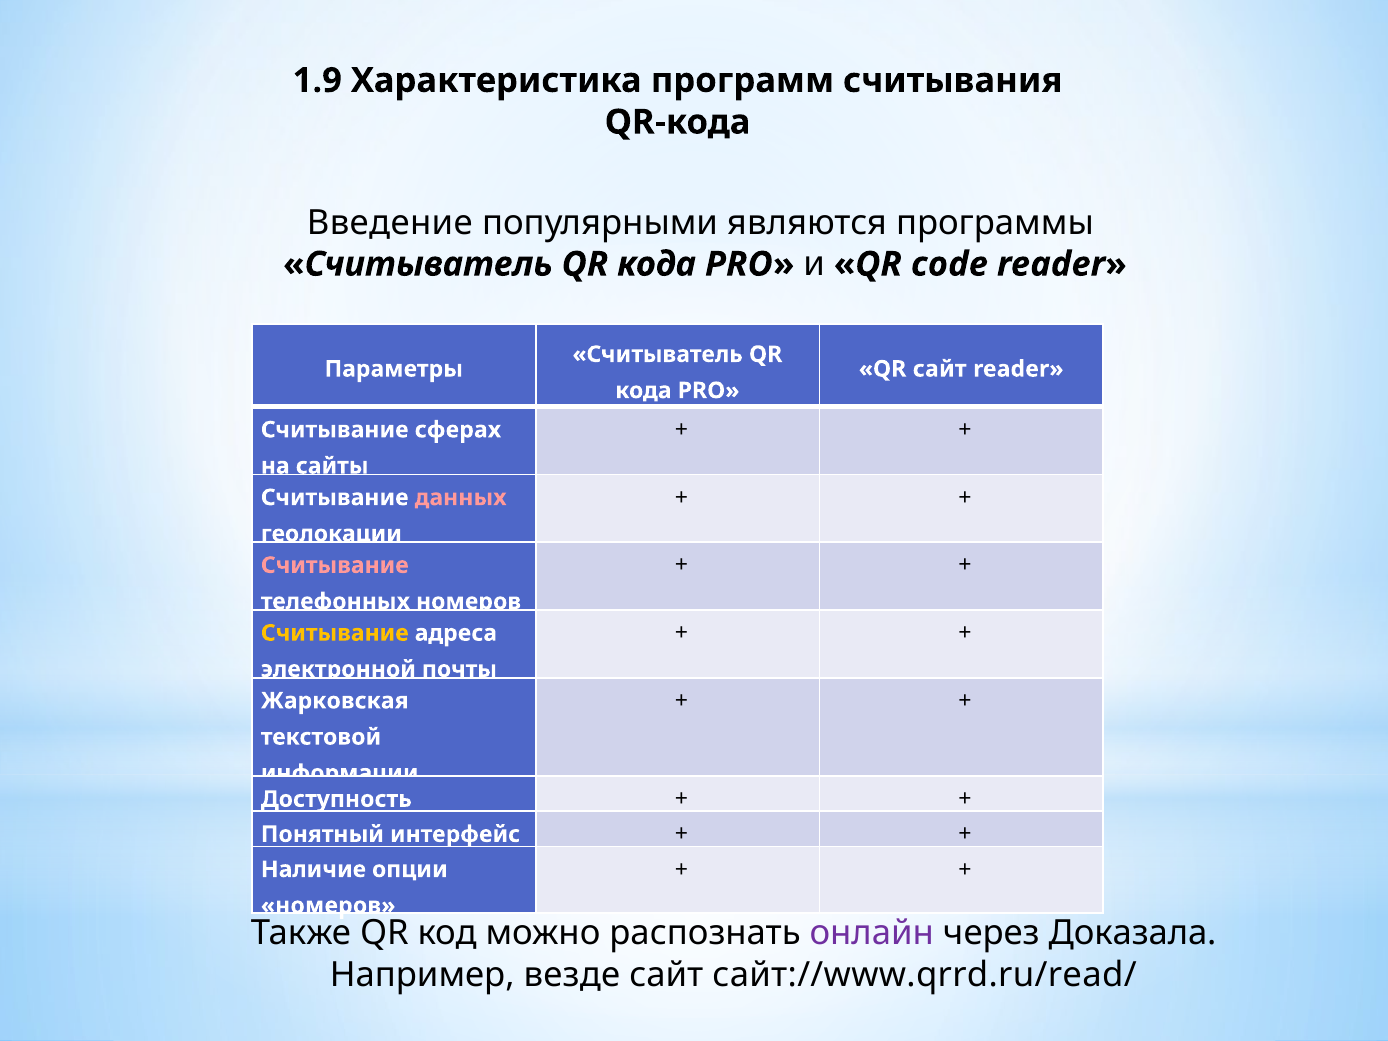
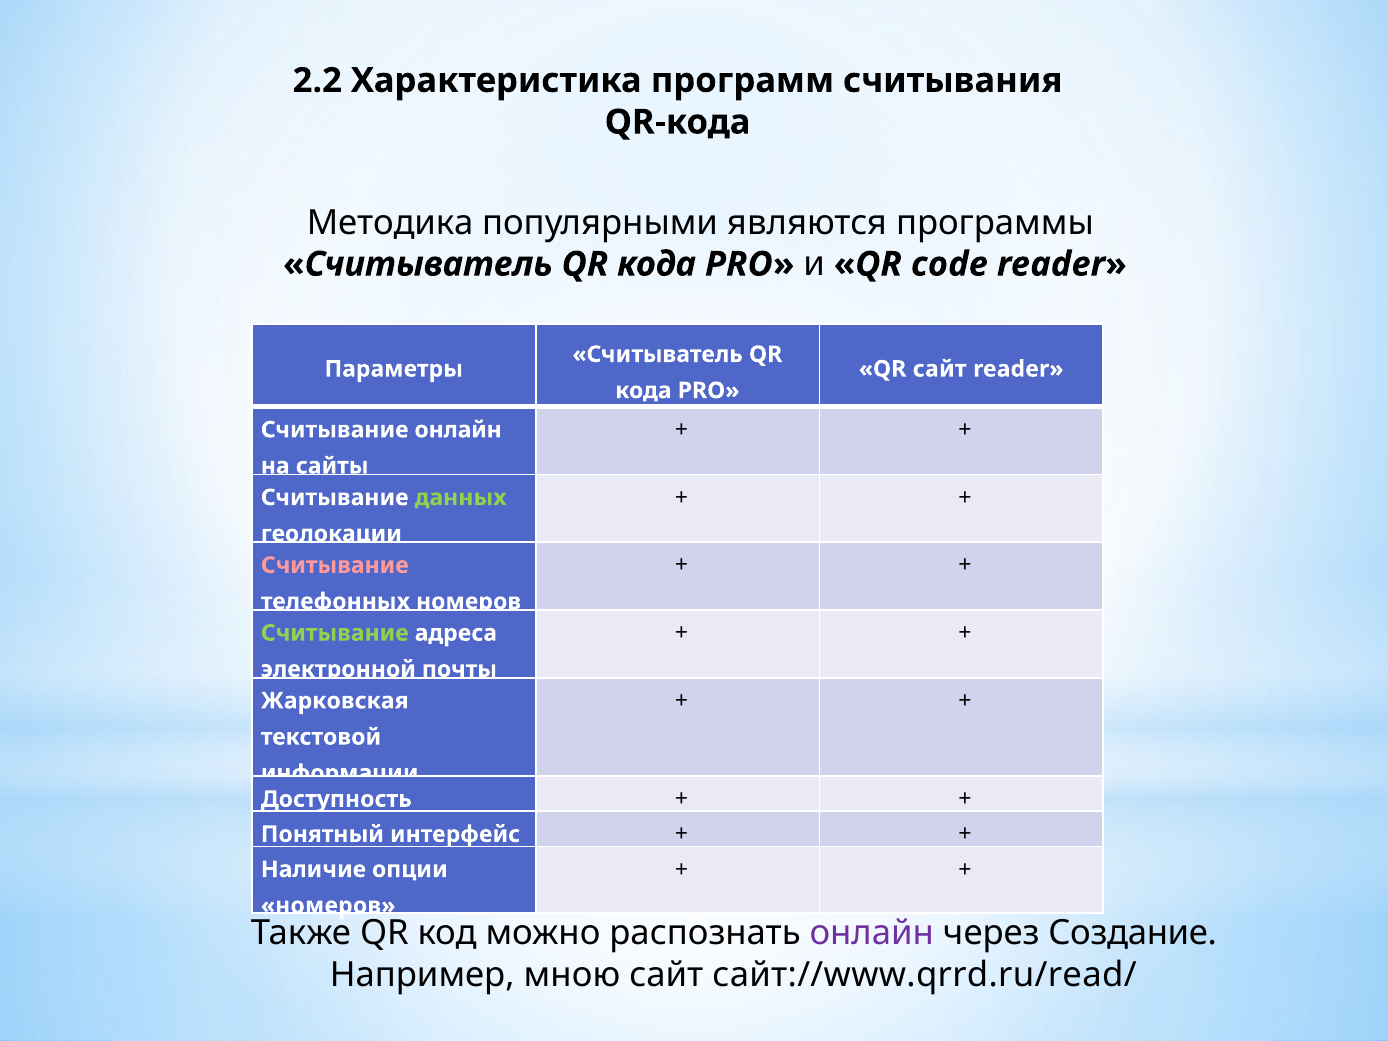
1.9: 1.9 -> 2.2
Введение: Введение -> Методика
Считывание сферах: сферах -> онлайн
данных colour: pink -> light green
Считывание at (335, 633) colour: yellow -> light green
Доказала: Доказала -> Создание
везде: везде -> мною
